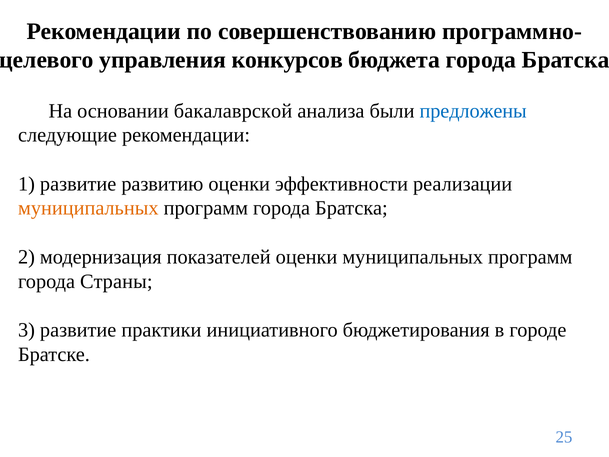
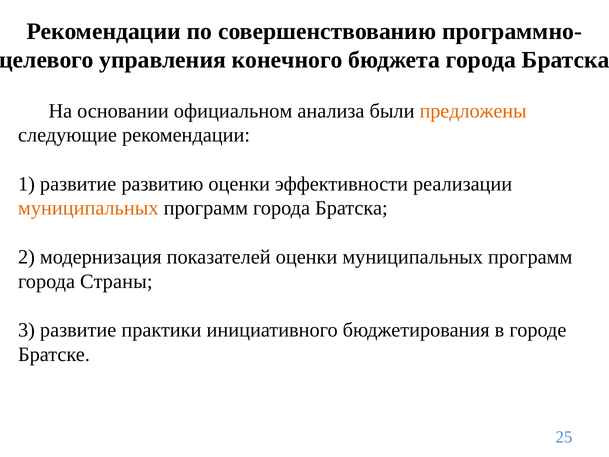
конкурсов: конкурсов -> конечного
бакалаврской: бакалаврской -> официальном
предложены colour: blue -> orange
